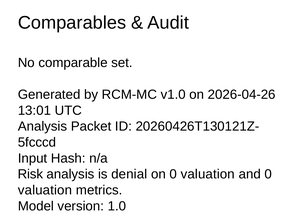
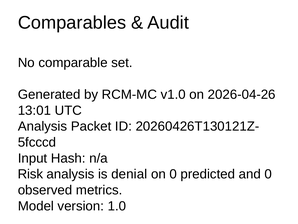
on 0 valuation: valuation -> predicted
valuation at (45, 190): valuation -> observed
